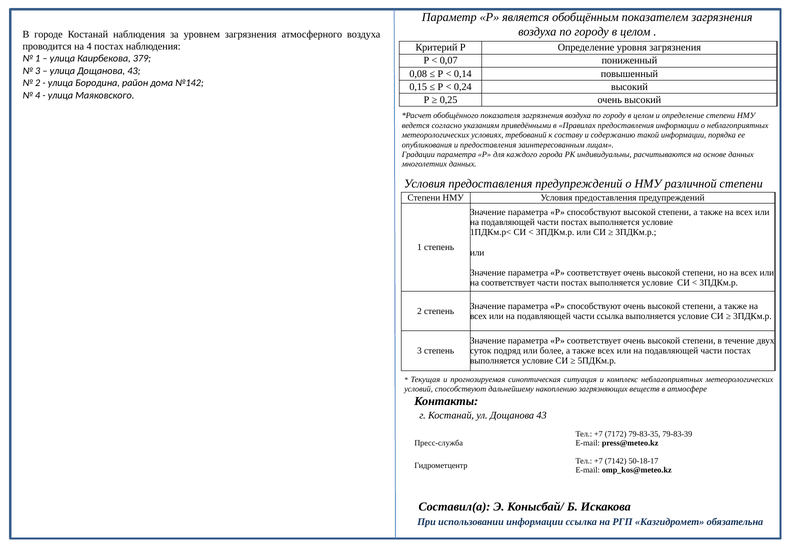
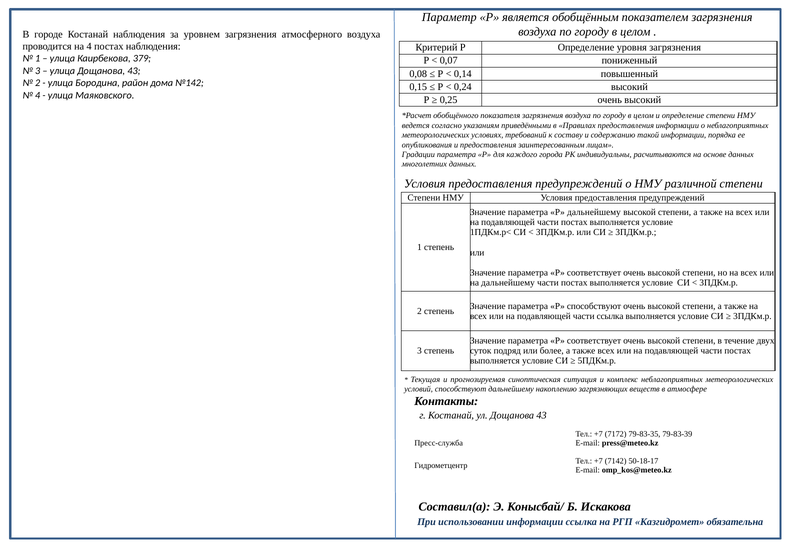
способствуют at (594, 212): способствуют -> дальнейшему
на соответствует: соответствует -> дальнейшему
